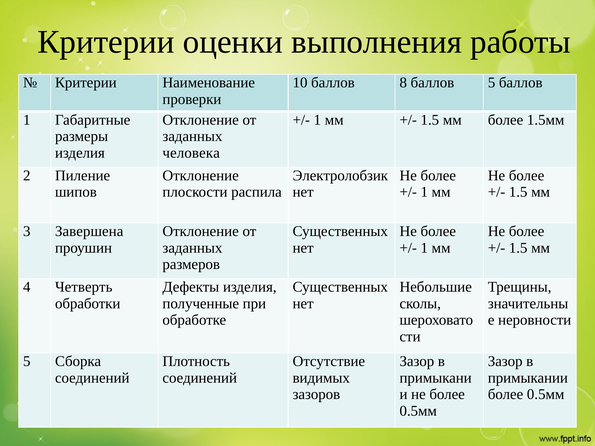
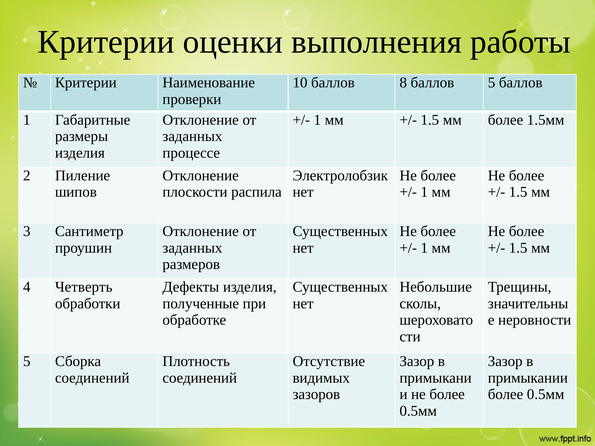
человека: человека -> процессе
Завершена: Завершена -> Сантиметр
